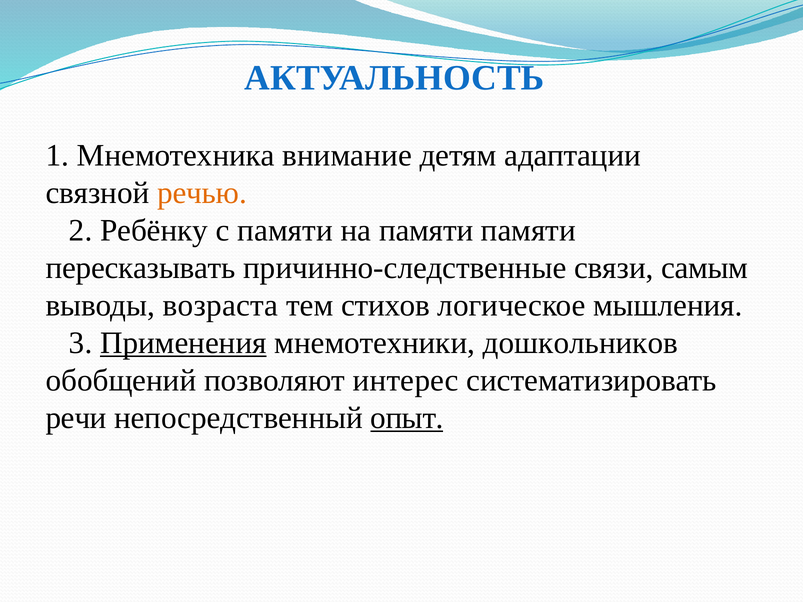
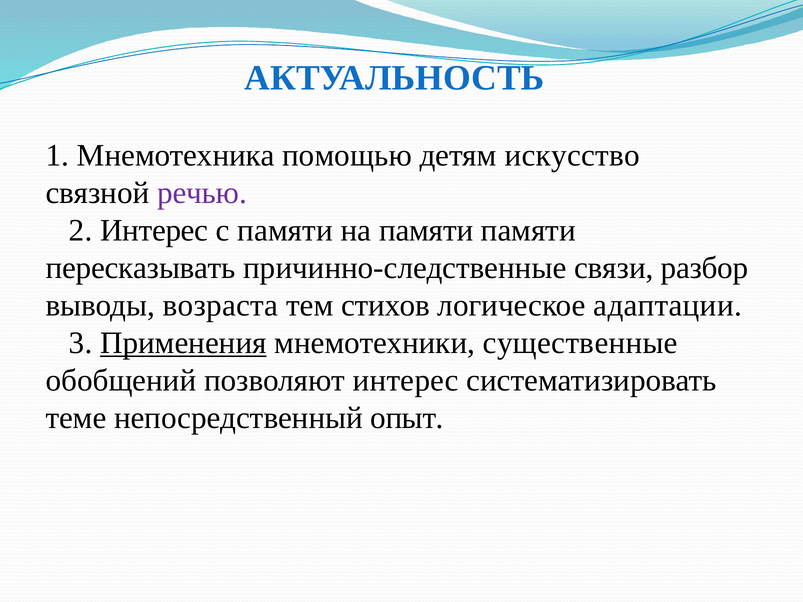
внимание: внимание -> помощью
адаптации: адаптации -> искусство
речью colour: orange -> purple
2 Ребёнку: Ребёнку -> Интерес
самым: самым -> разбор
мышления: мышления -> адаптации
дошкольников: дошкольников -> существенные
речи: речи -> теме
опыт underline: present -> none
